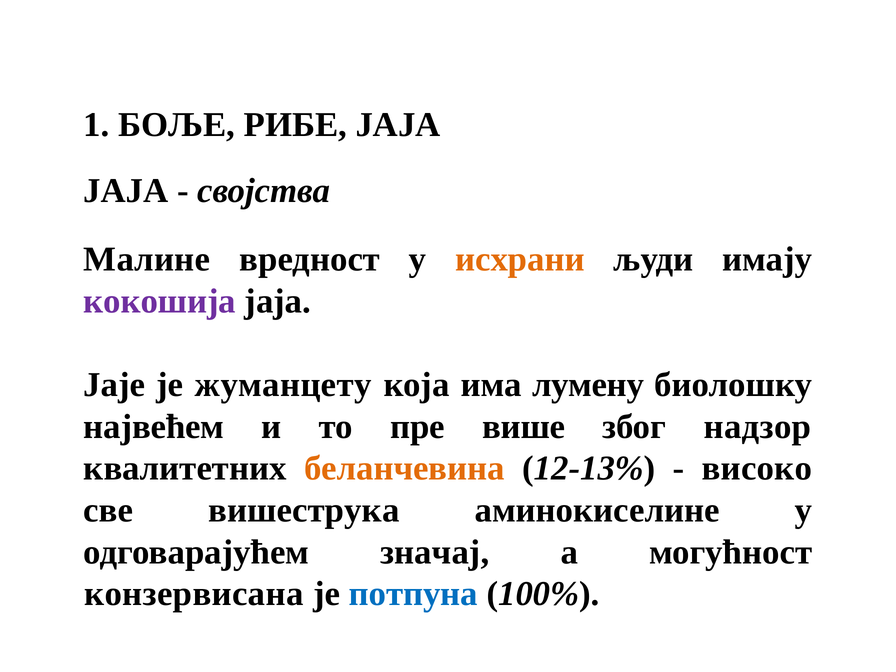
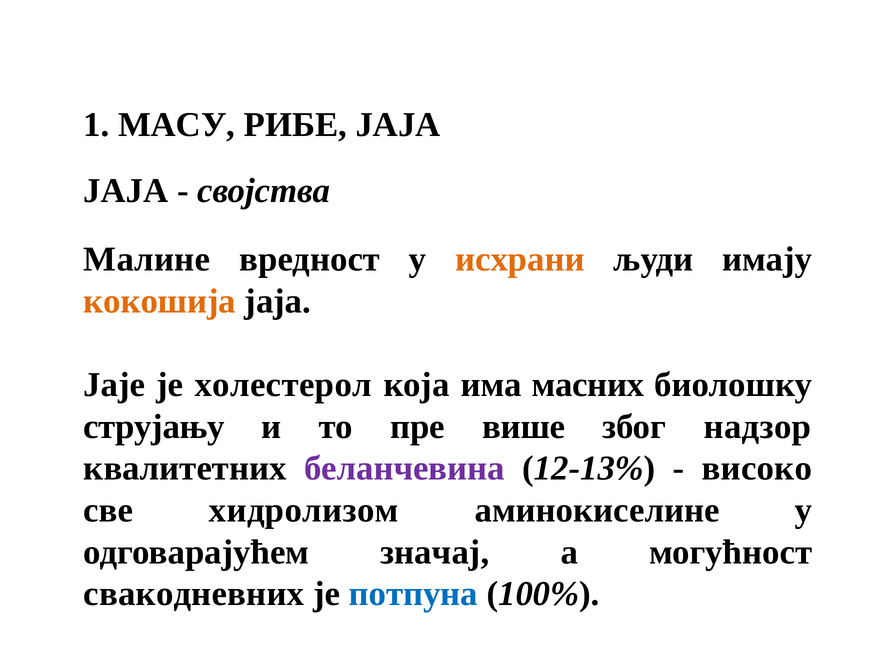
БОЉЕ: БОЉЕ -> МАСУ
кокошија colour: purple -> orange
жуманцету: жуманцету -> холестерол
лумену: лумену -> масних
највећем: највећем -> струјању
беланчевина colour: orange -> purple
вишеструка: вишеструка -> хидролизом
конзервисана: конзервисана -> свакодневних
